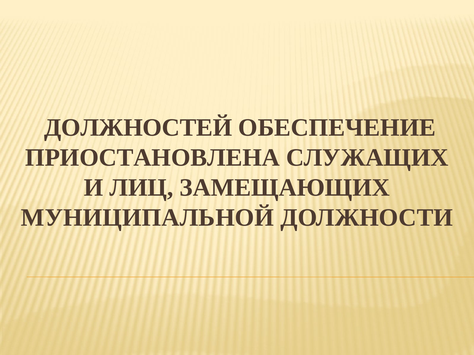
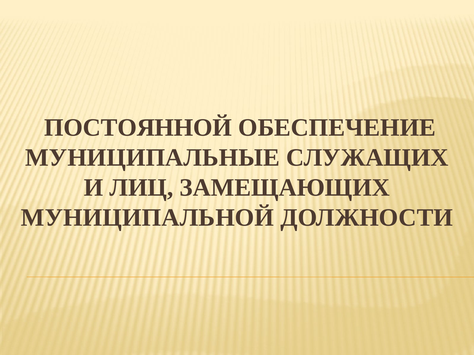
ДОЛЖНОСТЕЙ: ДОЛЖНОСТЕЙ -> ПОСТОЯННОЙ
ПРИОСТАНОВЛЕНА: ПРИОСТАНОВЛЕНА -> МУНИЦИПАЛЬНЫЕ
